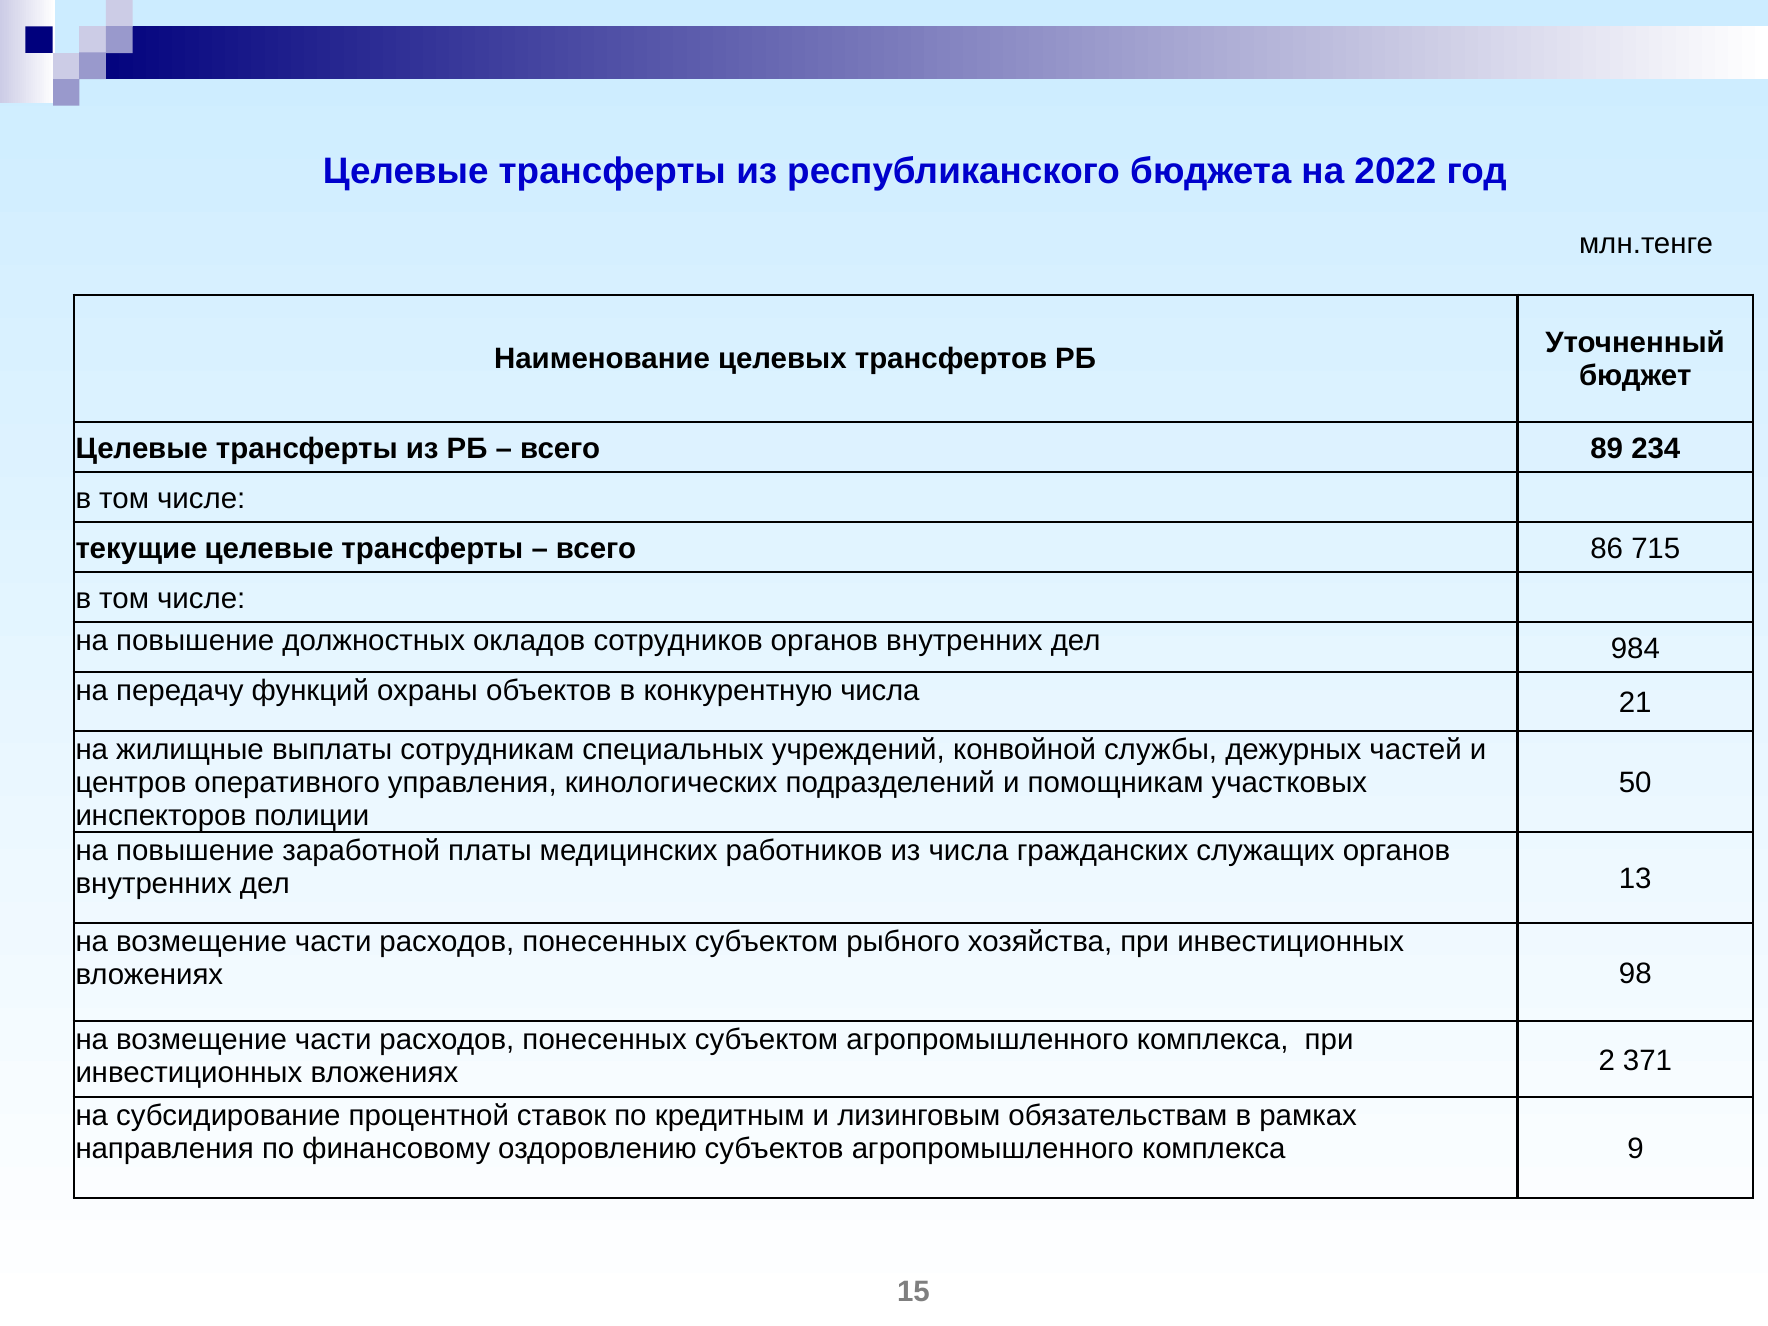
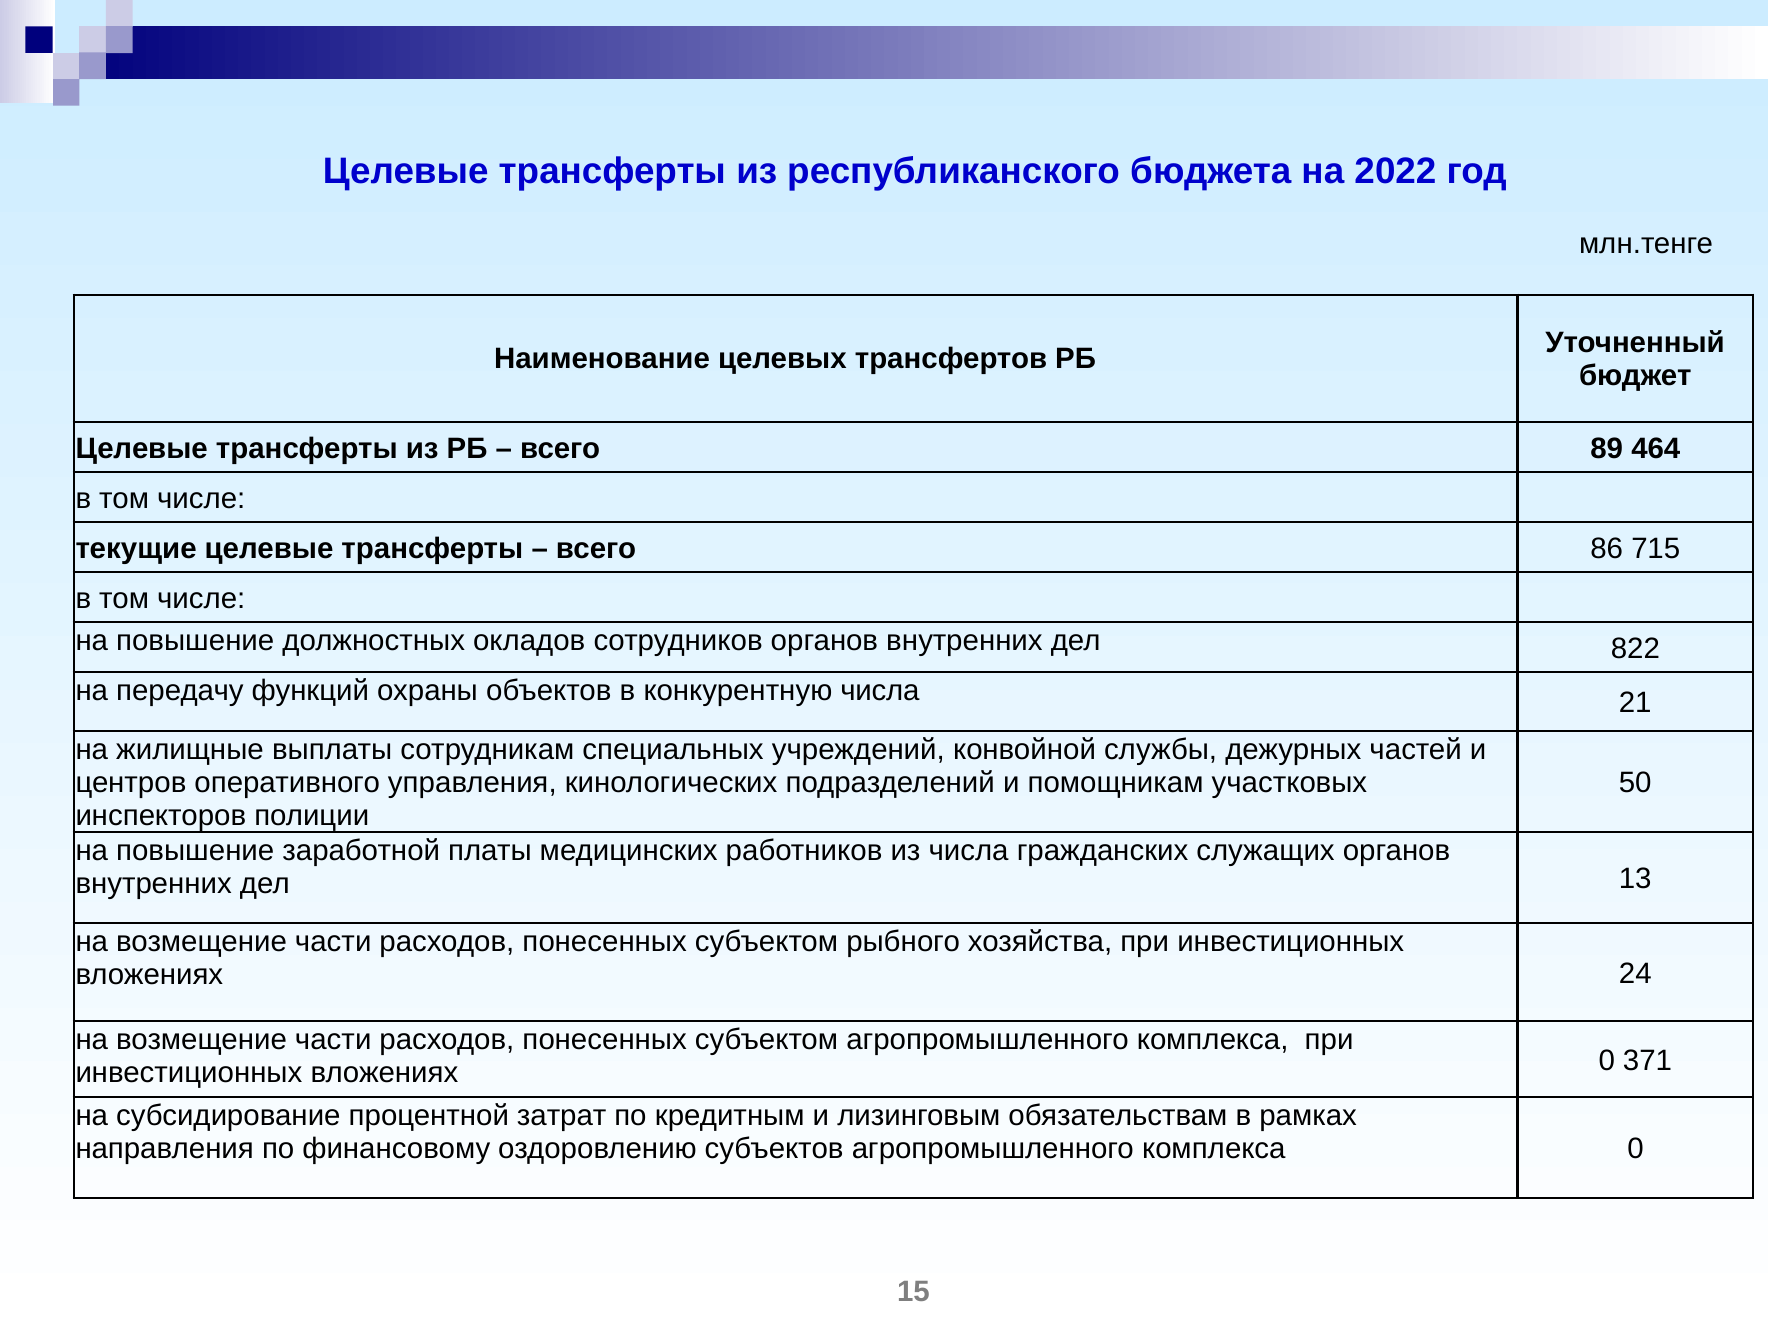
234: 234 -> 464
984: 984 -> 822
98: 98 -> 24
вложениях 2: 2 -> 0
ставок: ставок -> затрат
комплекса 9: 9 -> 0
